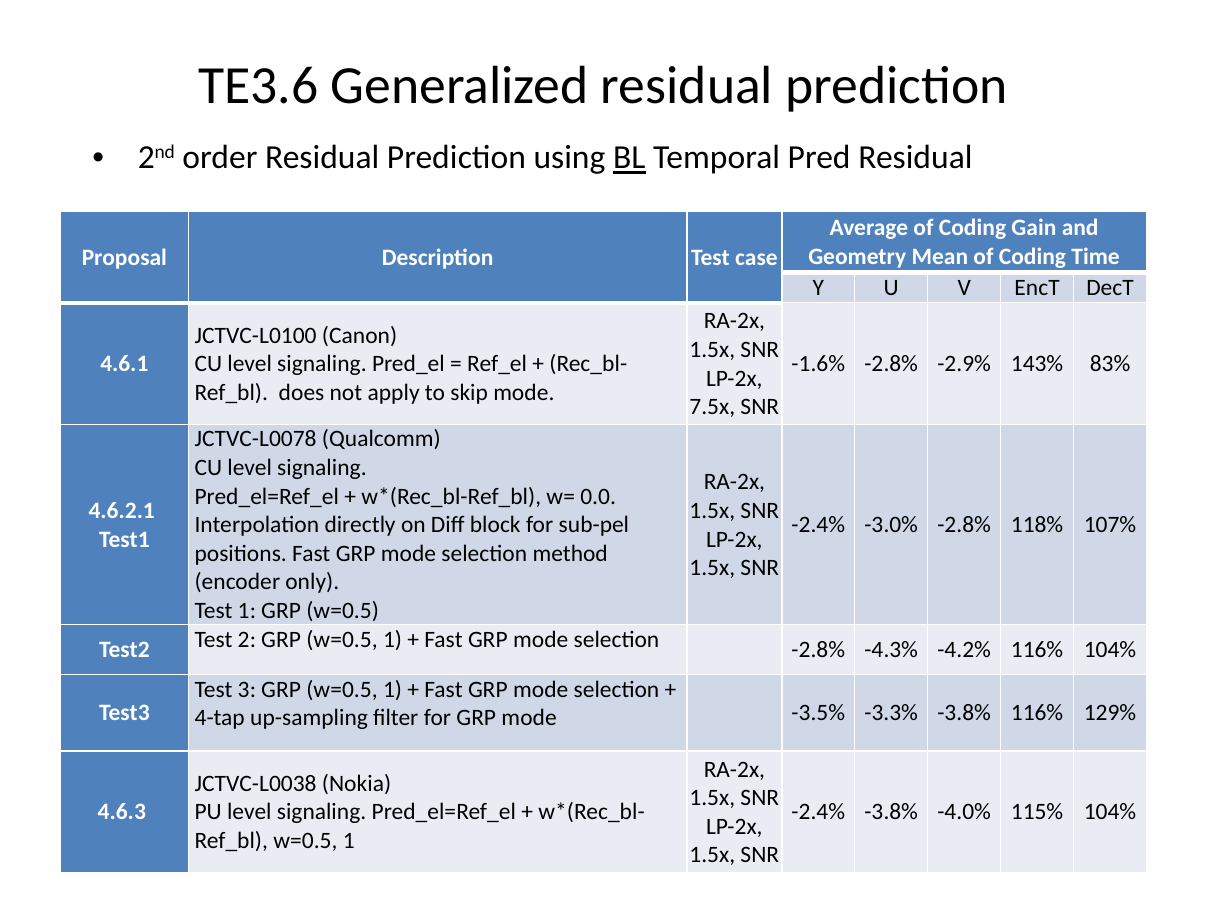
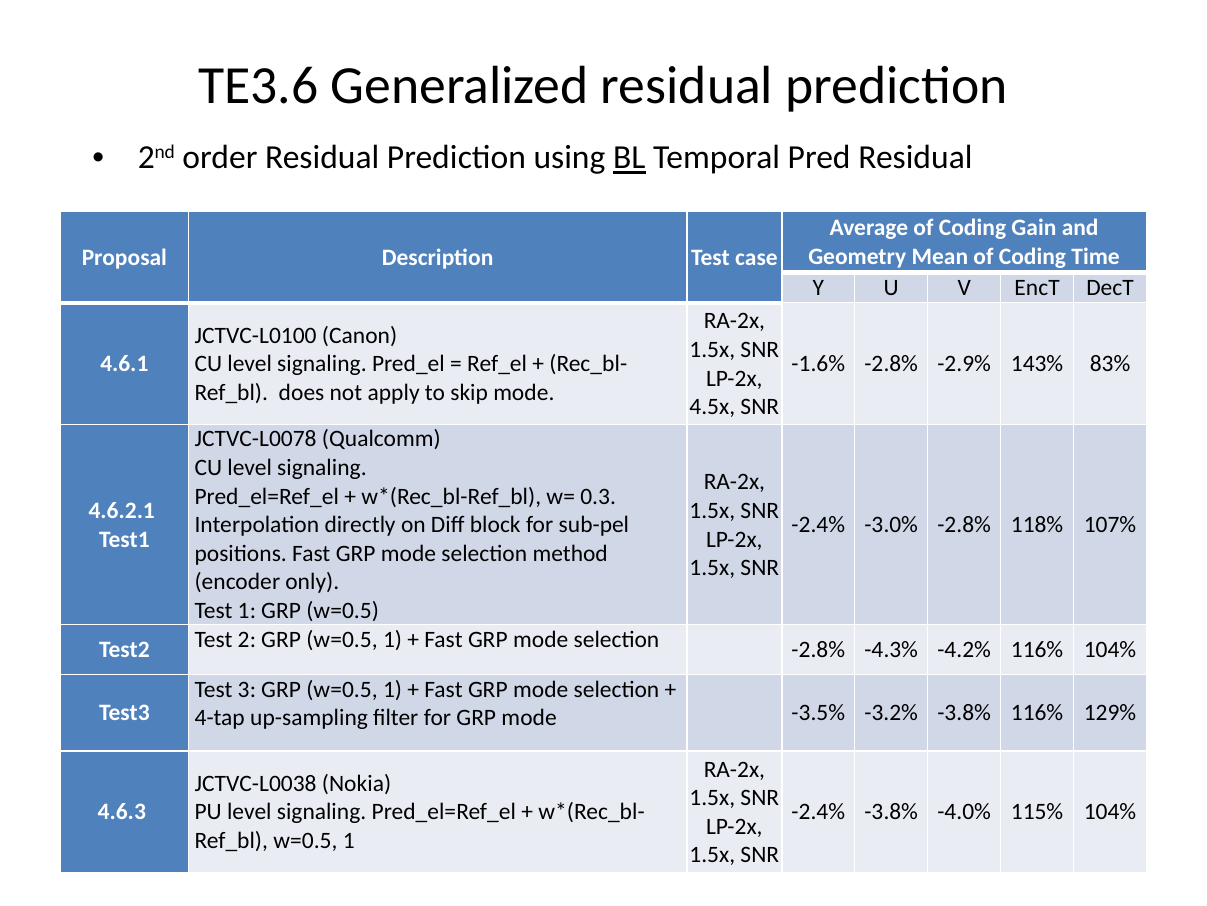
7.5x: 7.5x -> 4.5x
0.0: 0.0 -> 0.3
-3.3%: -3.3% -> -3.2%
